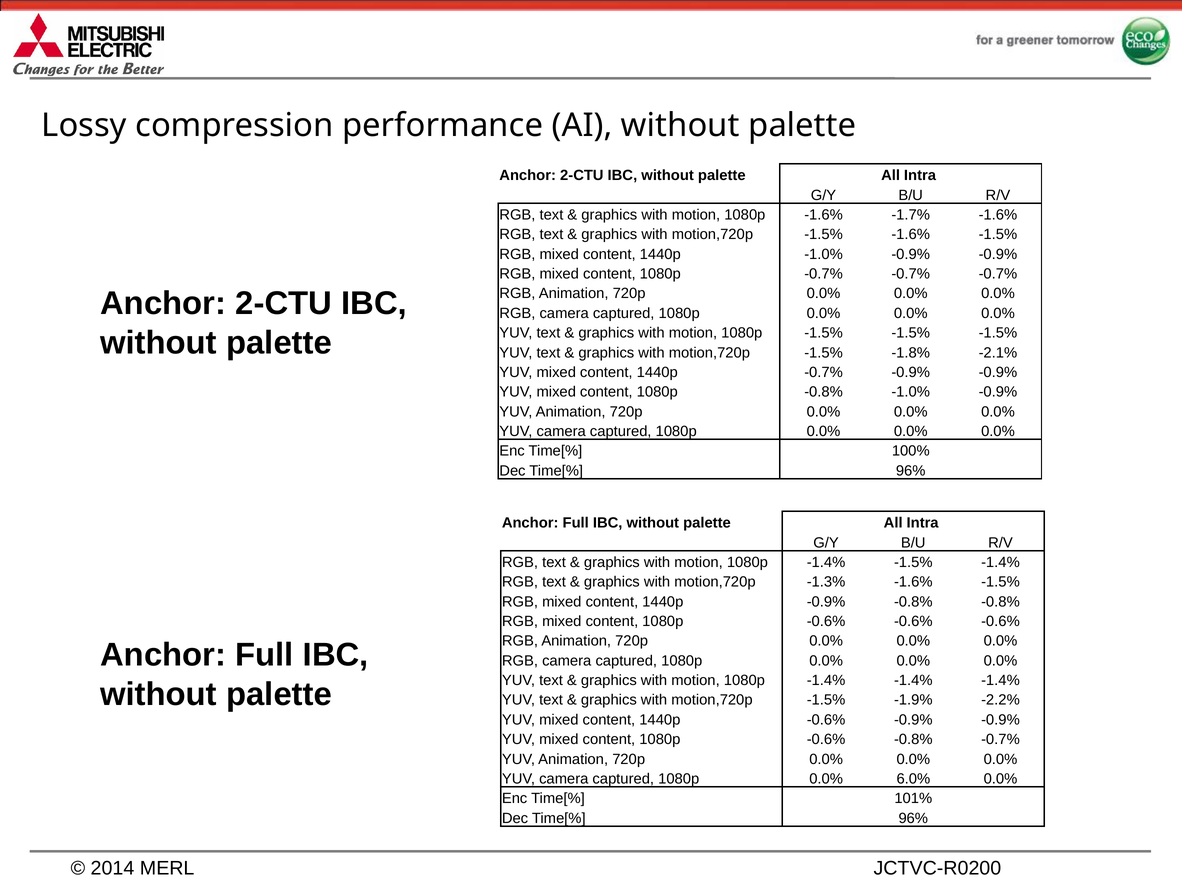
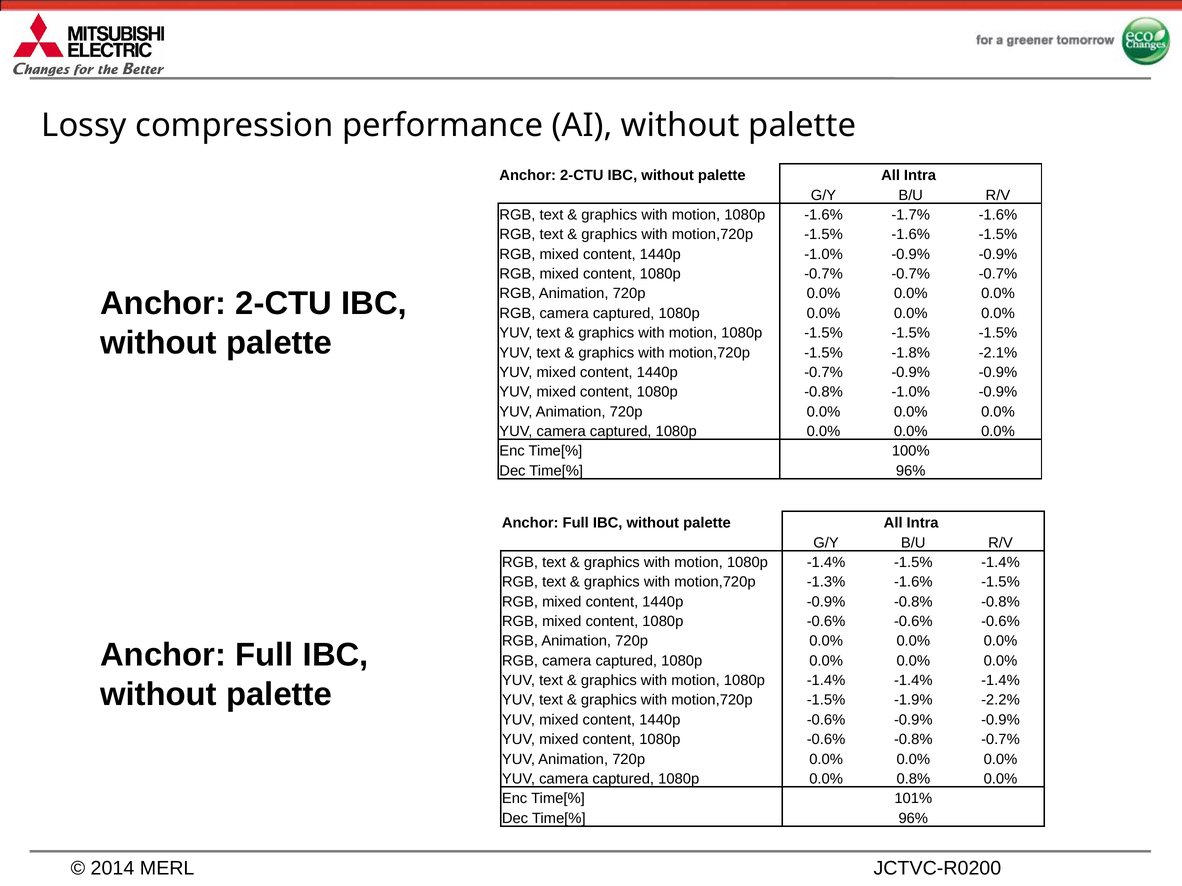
6.0%: 6.0% -> 0.8%
